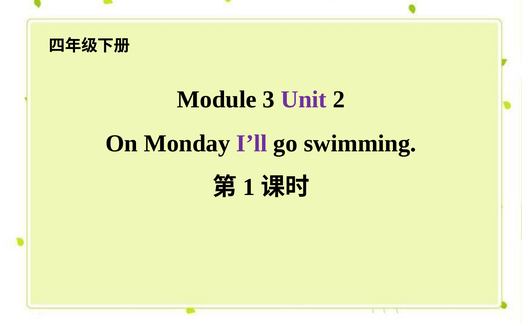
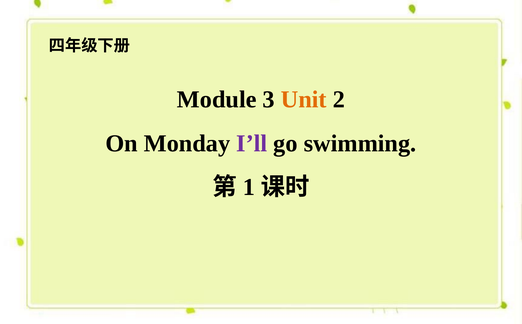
Unit colour: purple -> orange
